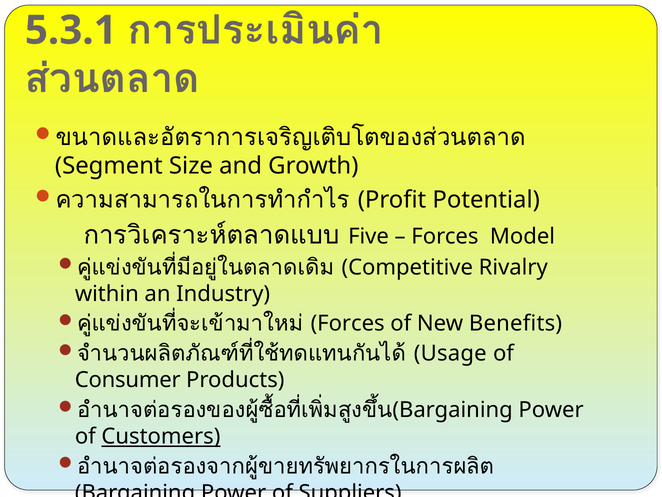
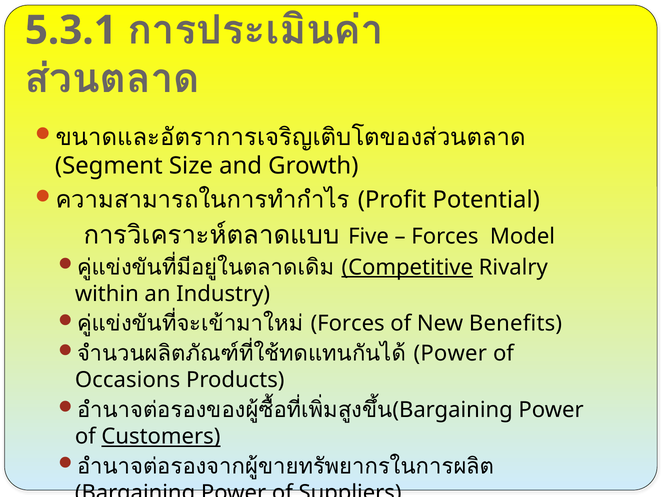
Competitive underline: none -> present
Usage at (450, 353): Usage -> Power
Consumer: Consumer -> Occasions
